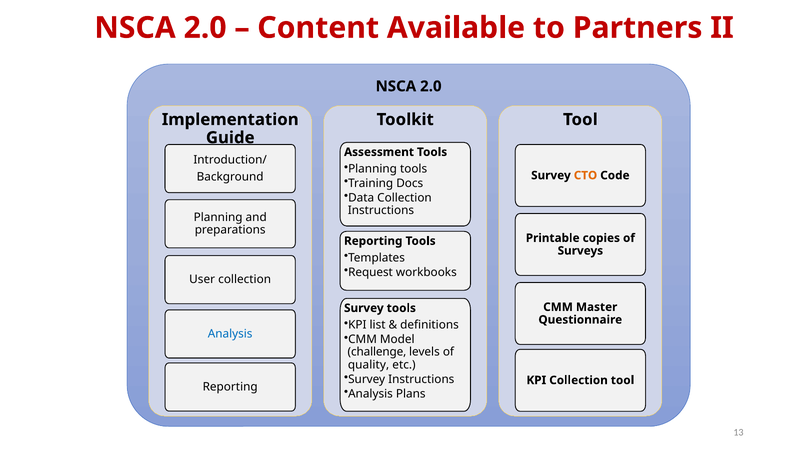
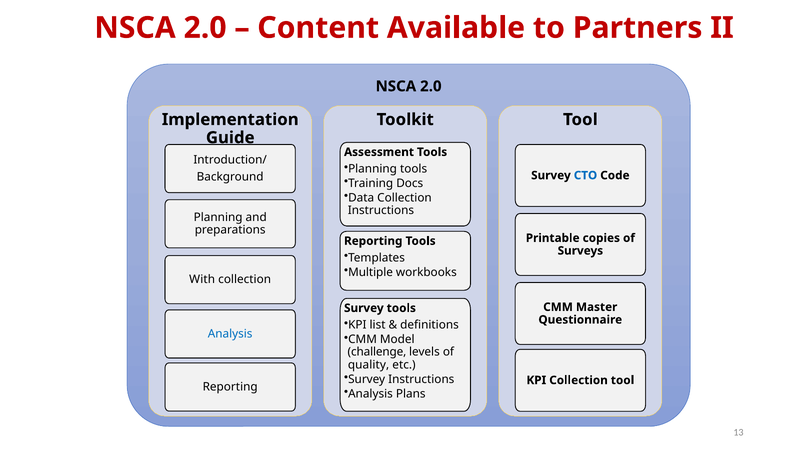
CTO colour: orange -> blue
Request: Request -> Multiple
User: User -> With
